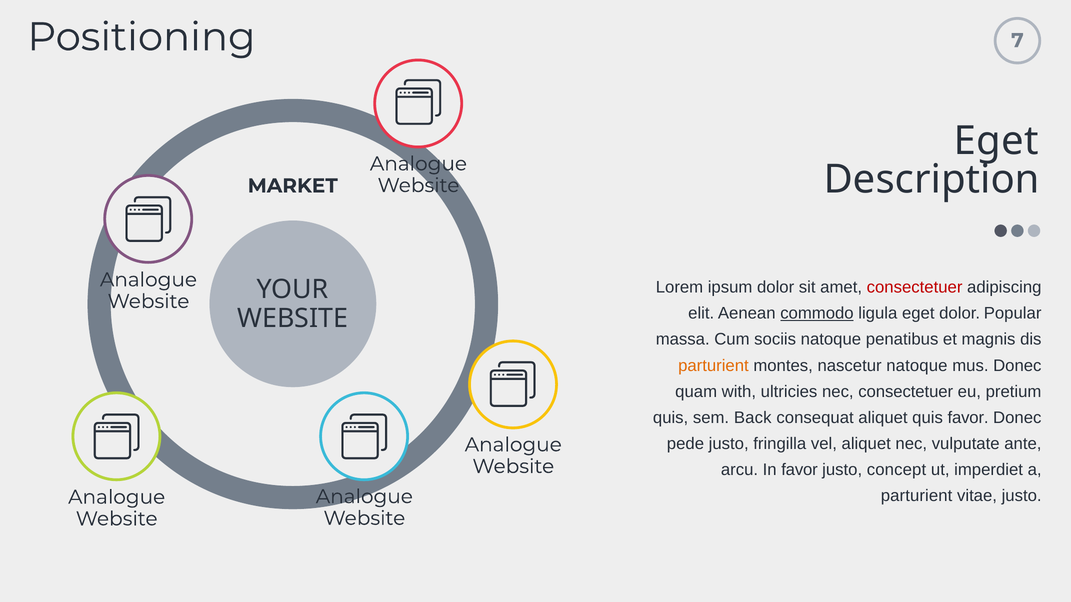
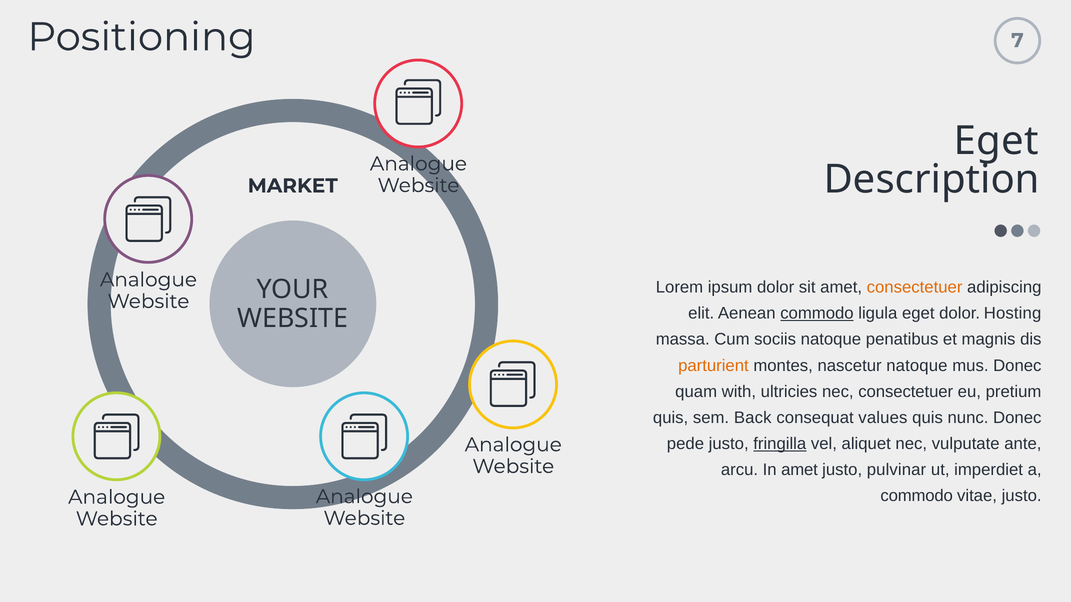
consectetuer at (915, 287) colour: red -> orange
Popular: Popular -> Hosting
consequat aliquet: aliquet -> values
quis favor: favor -> nunc
fringilla underline: none -> present
In favor: favor -> amet
concept: concept -> pulvinar
parturient at (917, 496): parturient -> commodo
